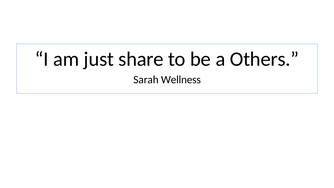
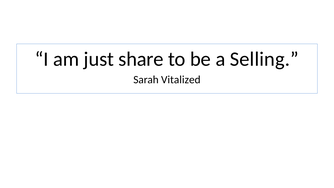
Others: Others -> Selling
Wellness: Wellness -> Vitalized
